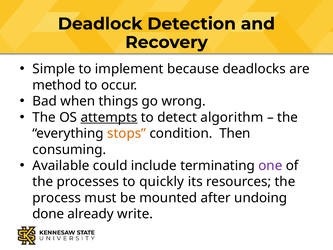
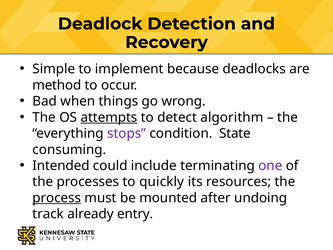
stops colour: orange -> purple
Then: Then -> State
Available: Available -> Intended
process underline: none -> present
done: done -> track
write: write -> entry
